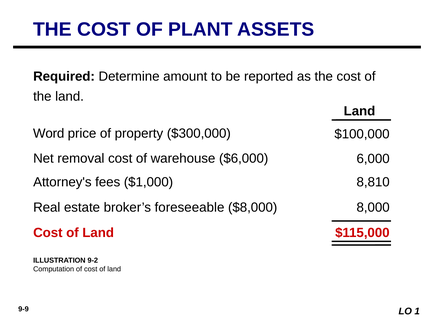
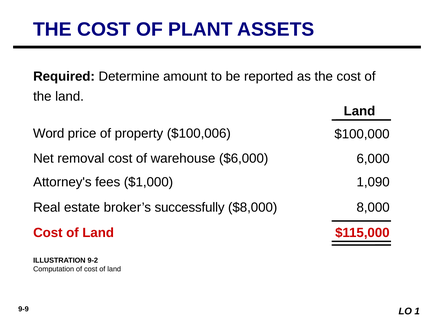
$300,000: $300,000 -> $100,006
8,810: 8,810 -> 1,090
foreseeable: foreseeable -> successfully
